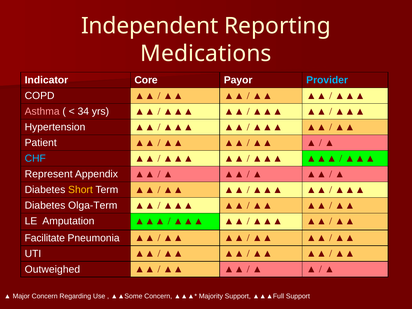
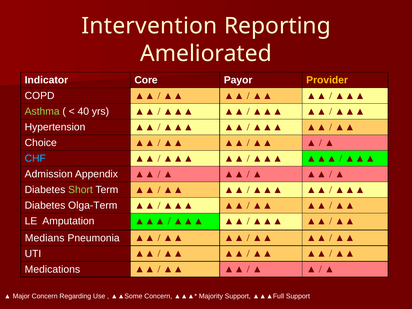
Independent: Independent -> Intervention
Medications: Medications -> Ameliorated
Provider colour: light blue -> yellow
Asthma colour: pink -> light green
34: 34 -> 40
Patient: Patient -> Choice
Represent: Represent -> Admission
Short colour: yellow -> light green
Facilitate: Facilitate -> Medians
Outweighed: Outweighed -> Medications
